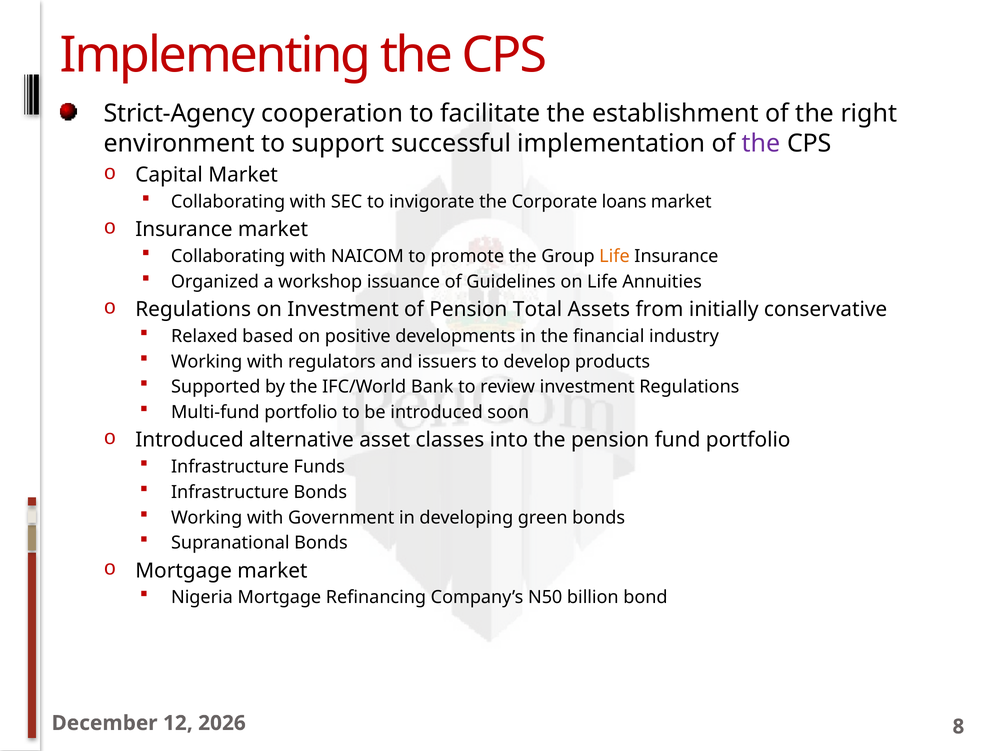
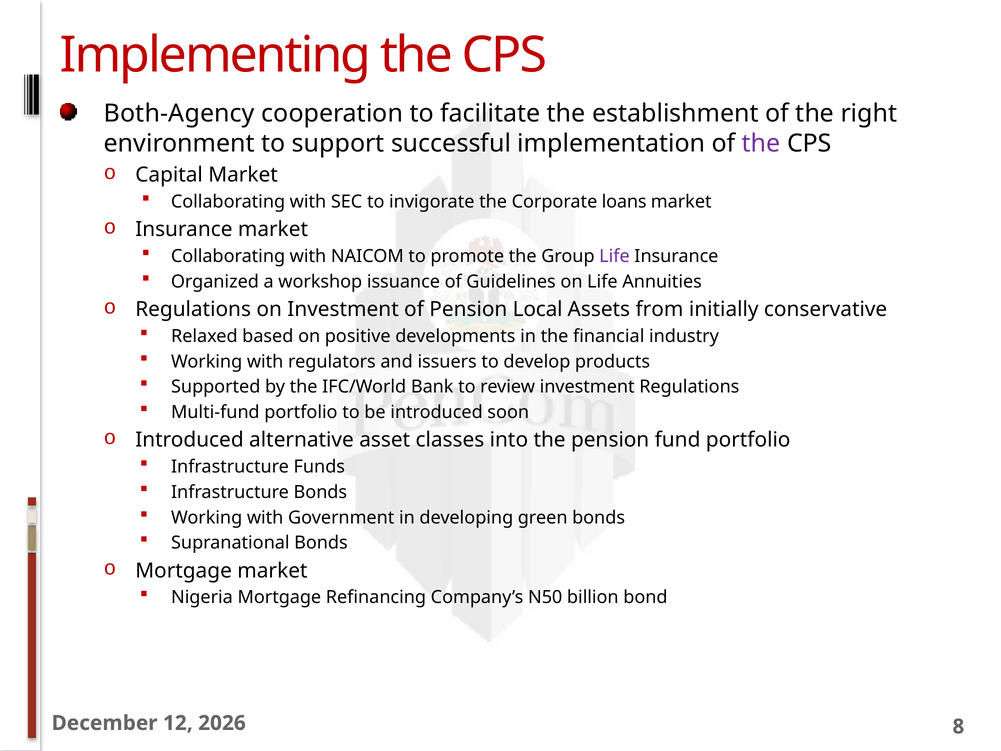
Strict-Agency: Strict-Agency -> Both-Agency
Life at (614, 256) colour: orange -> purple
Total: Total -> Local
